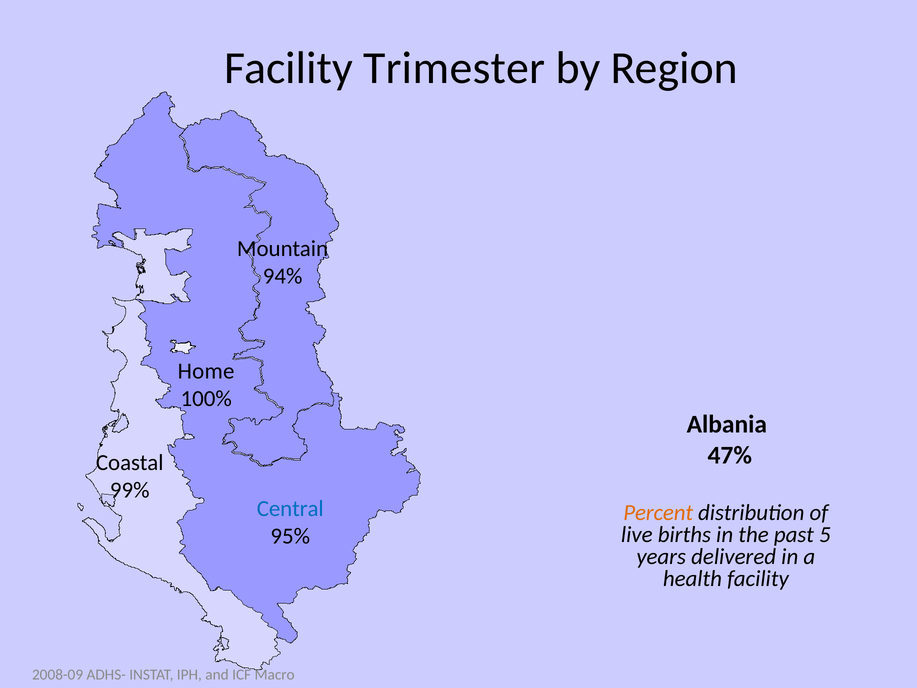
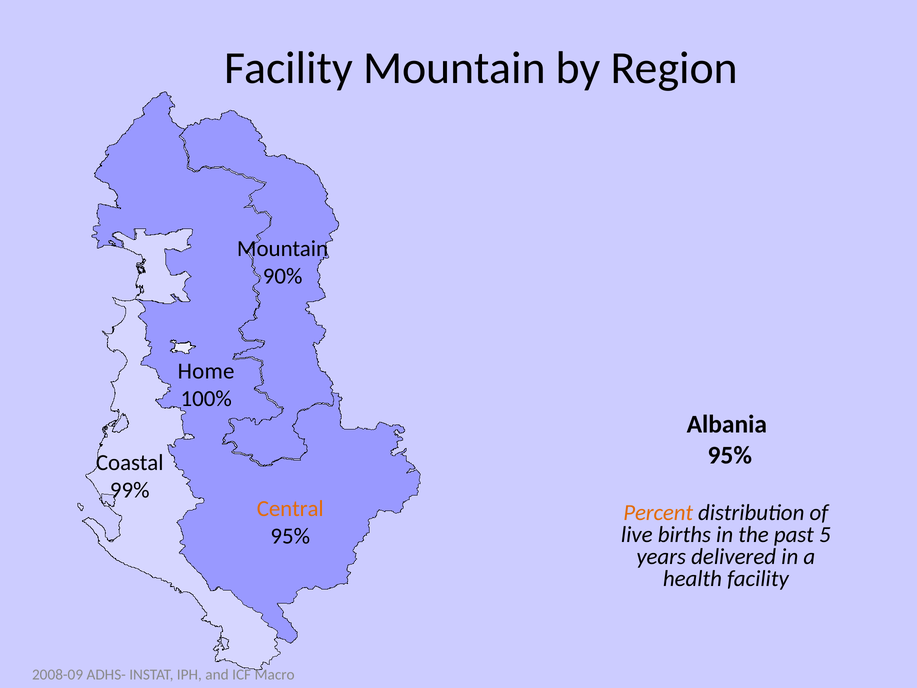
Facility Trimester: Trimester -> Mountain
94%: 94% -> 90%
47% at (730, 455): 47% -> 95%
Central colour: blue -> orange
